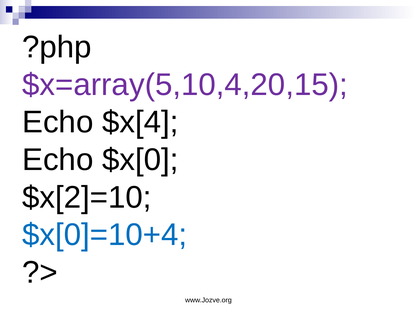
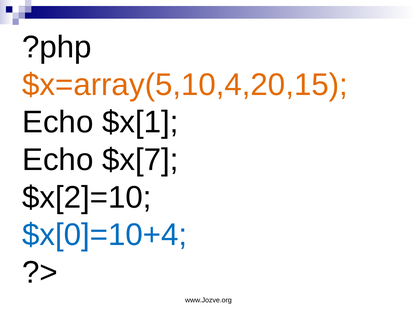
$x=array(5,10,4,20,15 colour: purple -> orange
$x[4: $x[4 -> $x[1
$x[0: $x[0 -> $x[7
